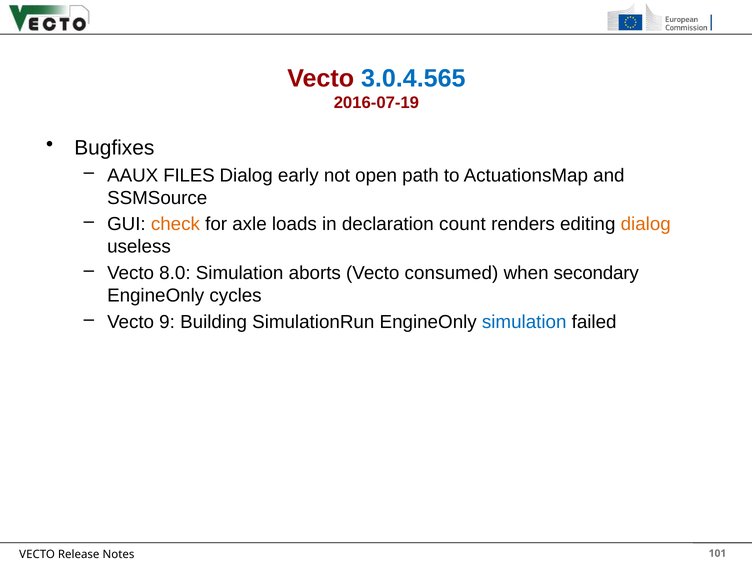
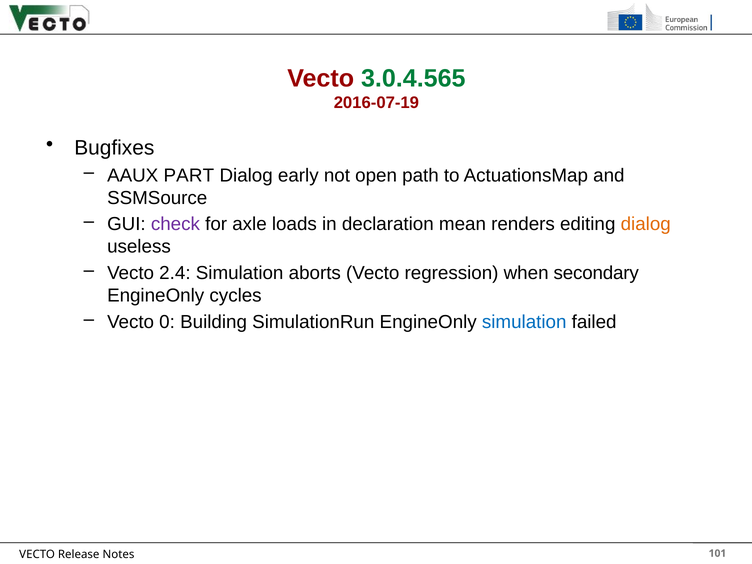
3.0.4.565 colour: blue -> green
FILES: FILES -> PART
check colour: orange -> purple
count: count -> mean
8.0: 8.0 -> 2.4
consumed: consumed -> regression
9: 9 -> 0
